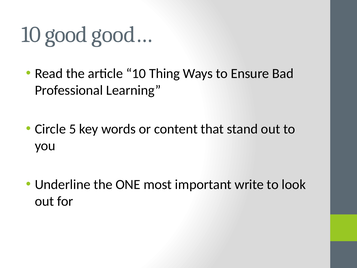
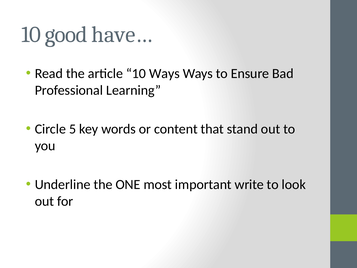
good…: good… -> have…
10 Thing: Thing -> Ways
